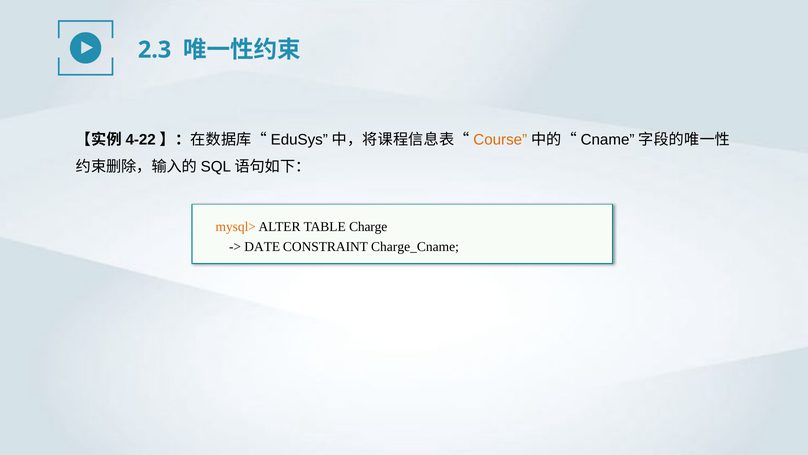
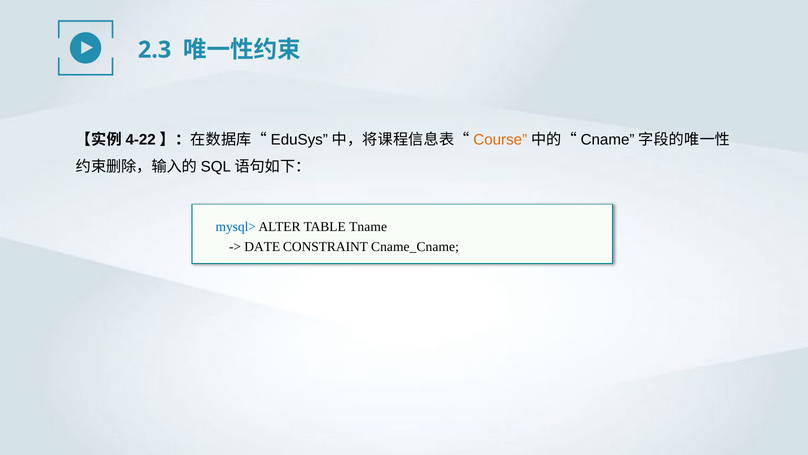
mysql> colour: orange -> blue
Charge: Charge -> Tname
Charge_Cname: Charge_Cname -> Cname_Cname
